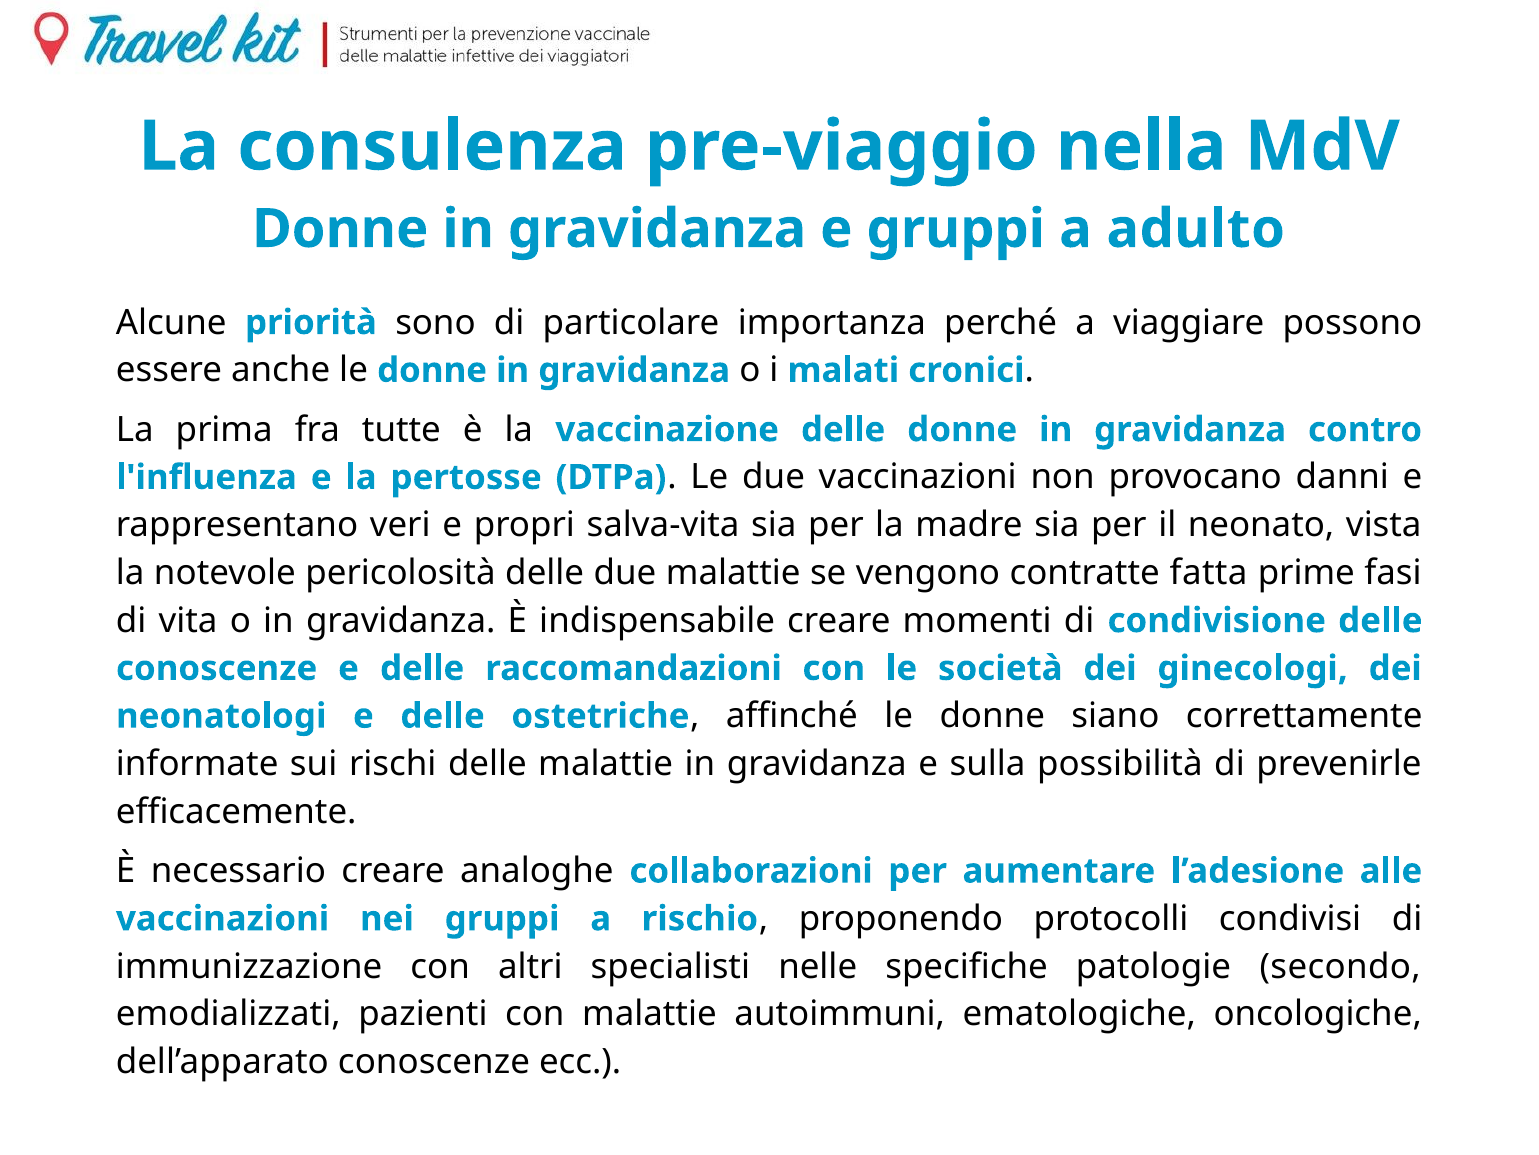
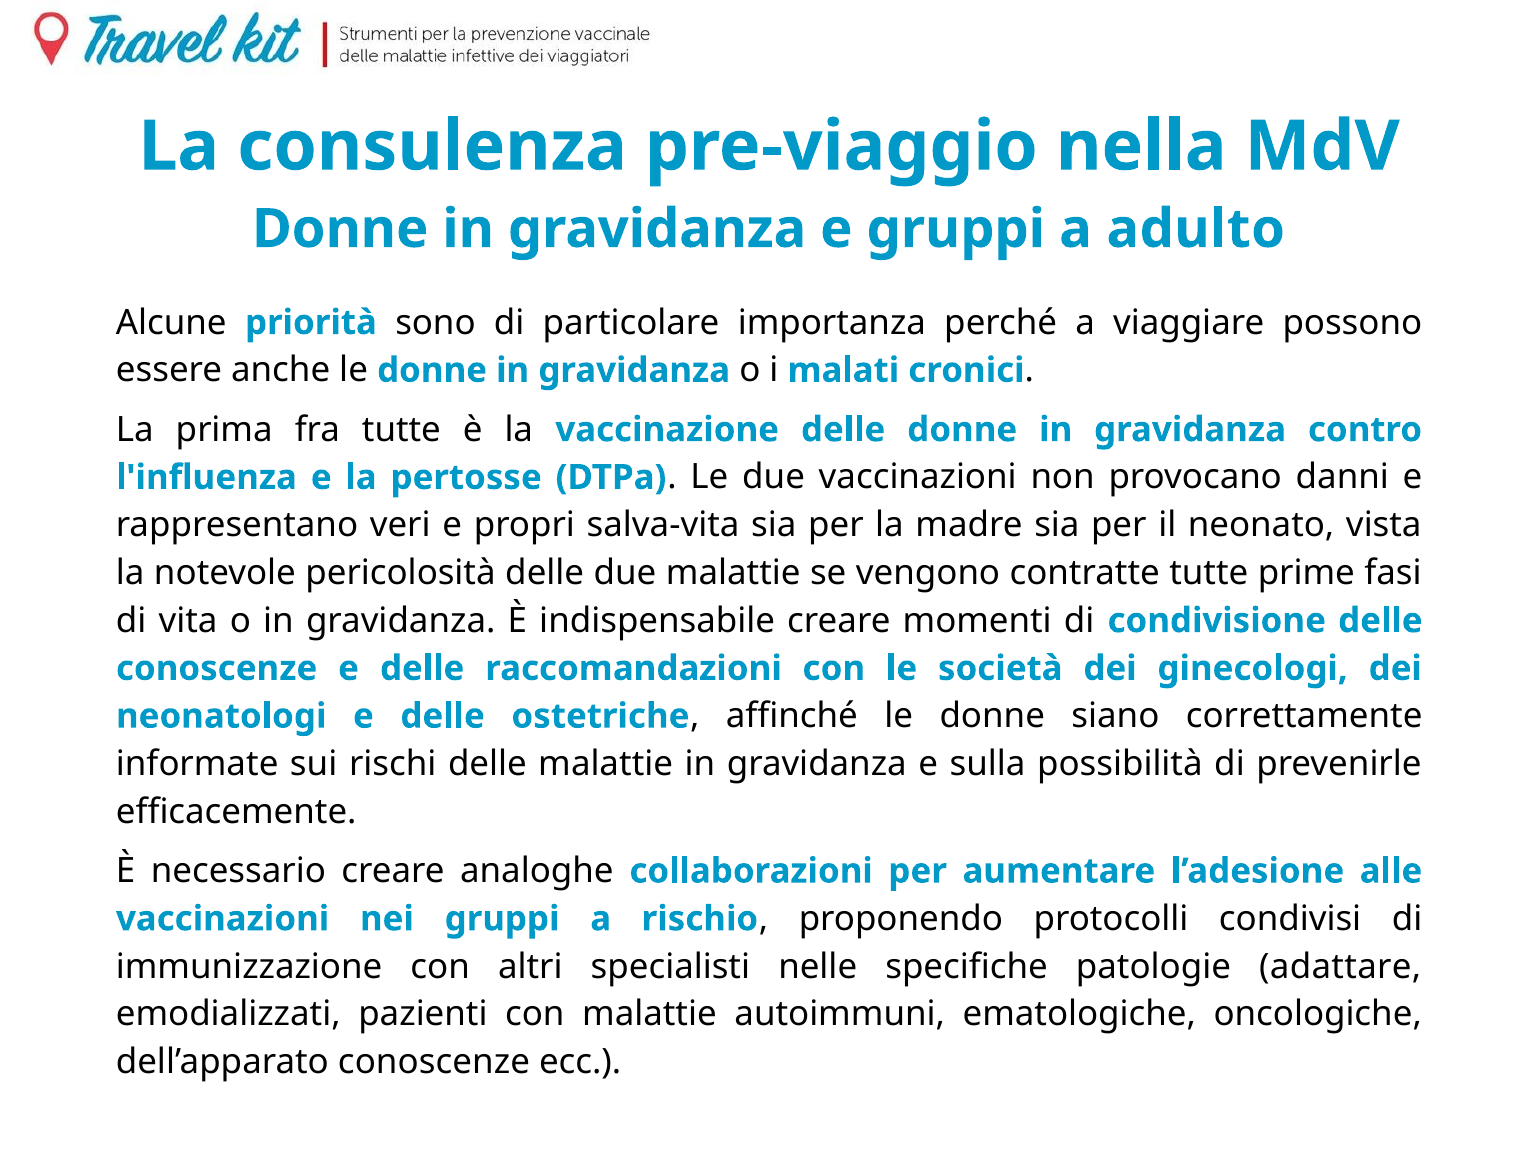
contratte fatta: fatta -> tutte
secondo: secondo -> adattare
